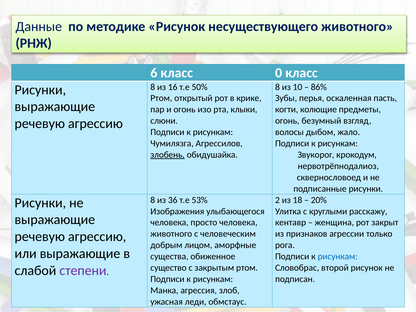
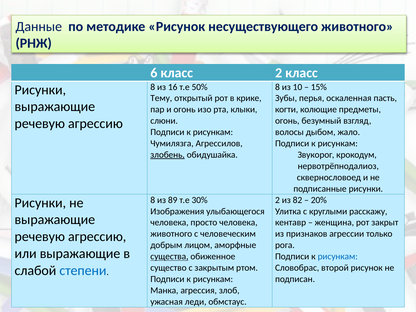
класс 0: 0 -> 2
86%: 86% -> 15%
Ртом at (161, 98): Ртом -> Тему
36: 36 -> 89
53%: 53% -> 30%
18: 18 -> 82
существа underline: none -> present
степени colour: purple -> blue
